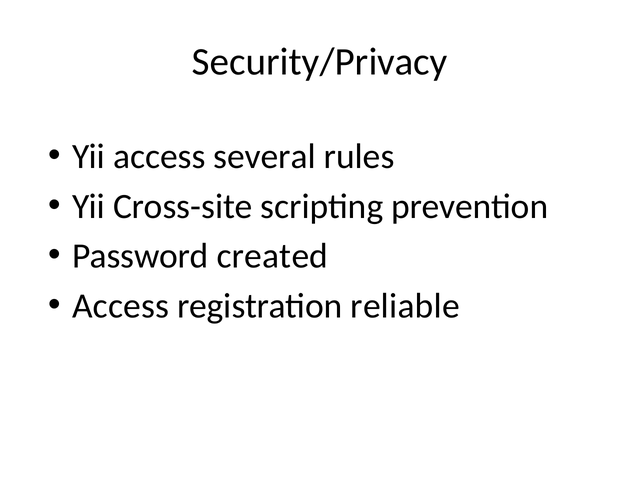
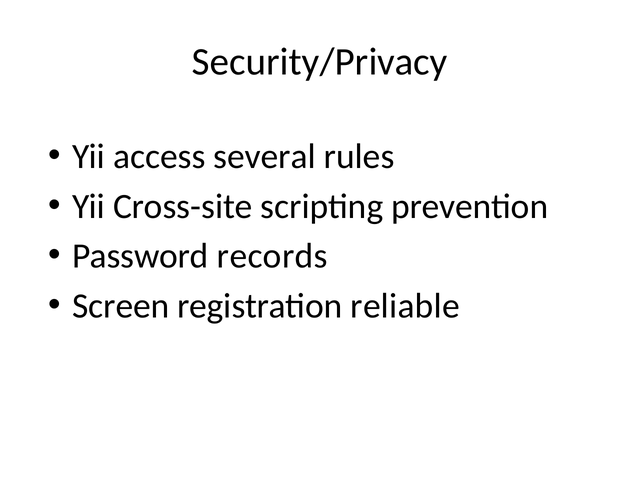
created: created -> records
Access at (121, 306): Access -> Screen
